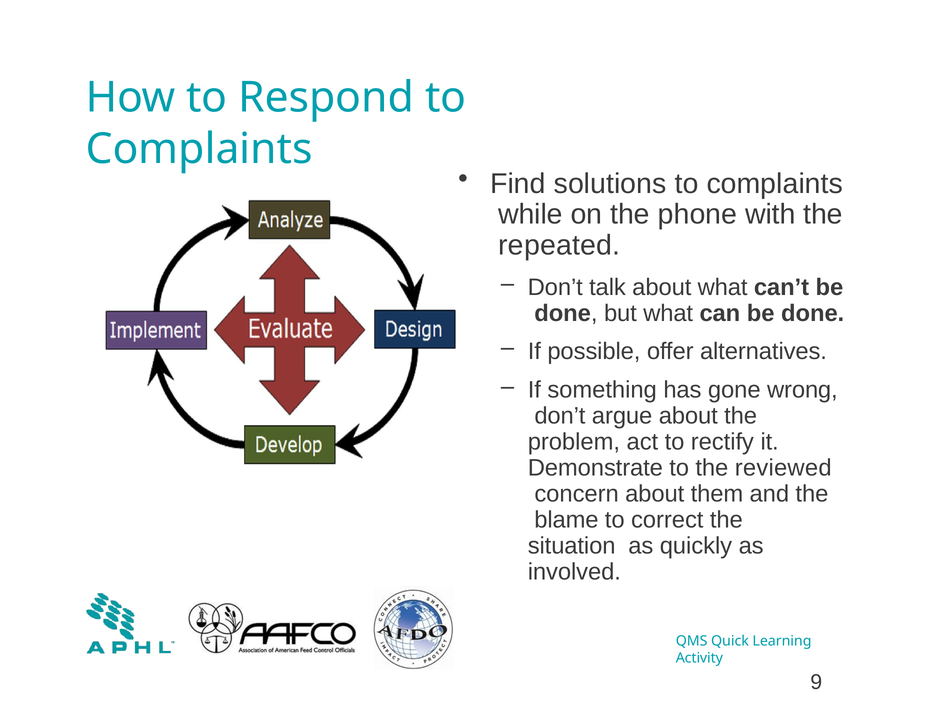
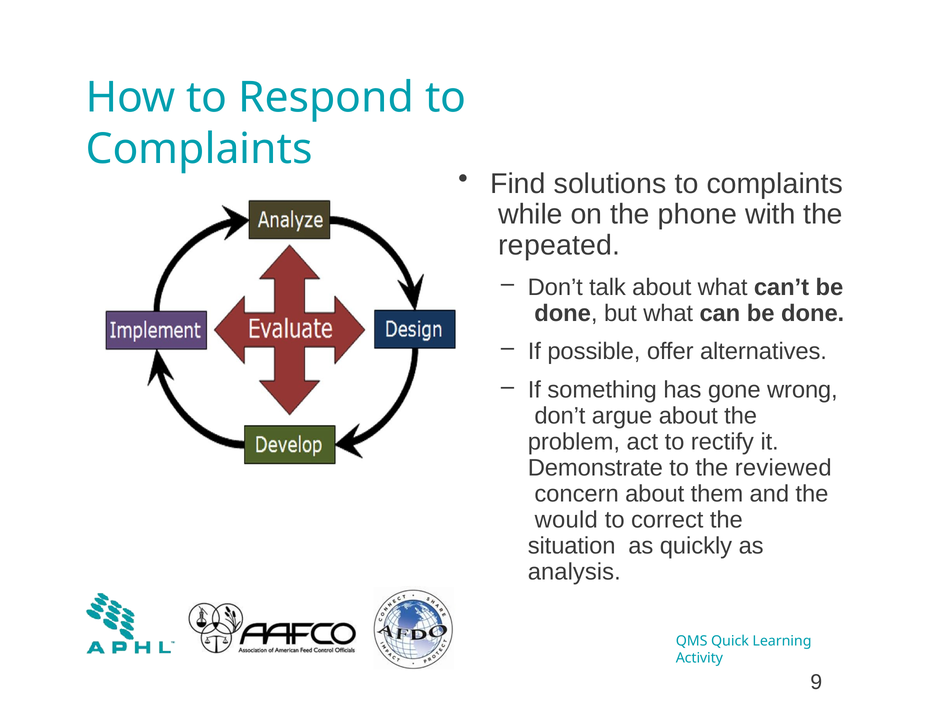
blame: blame -> would
involved: involved -> analysis
